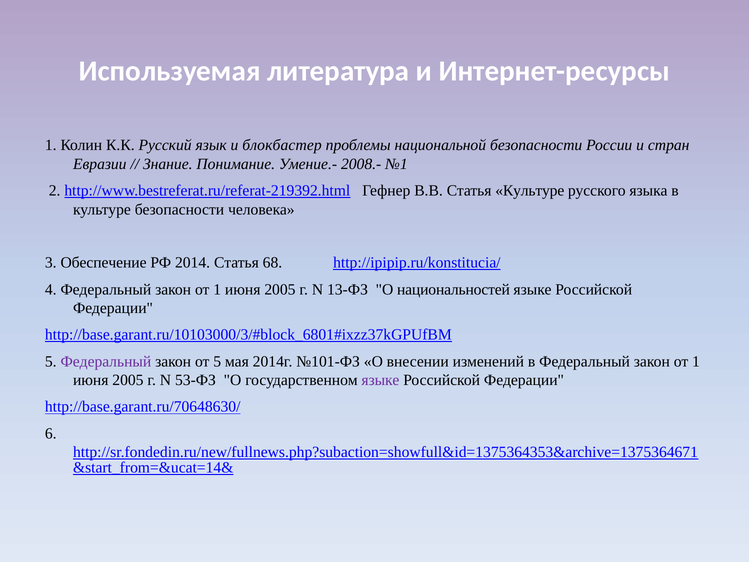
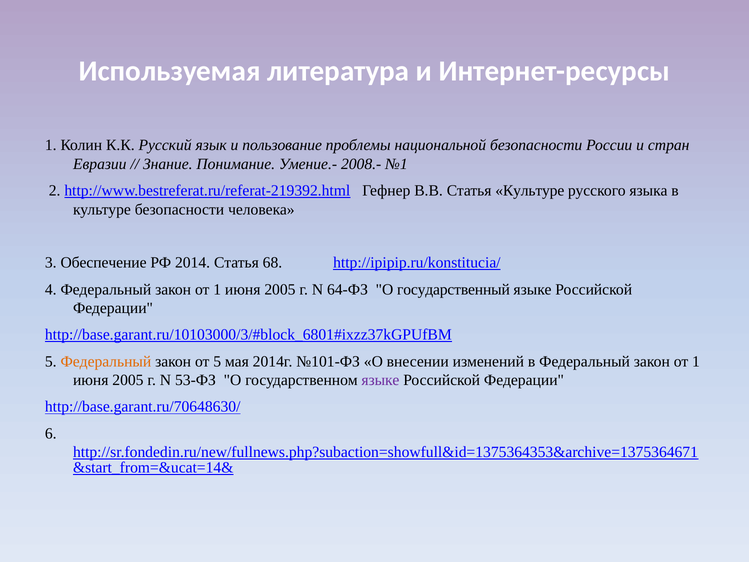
блокбастер: блокбастер -> пользование
13-ФЗ: 13-ФЗ -> 64-ФЗ
национальностей: национальностей -> государственный
Федеральный at (106, 361) colour: purple -> orange
